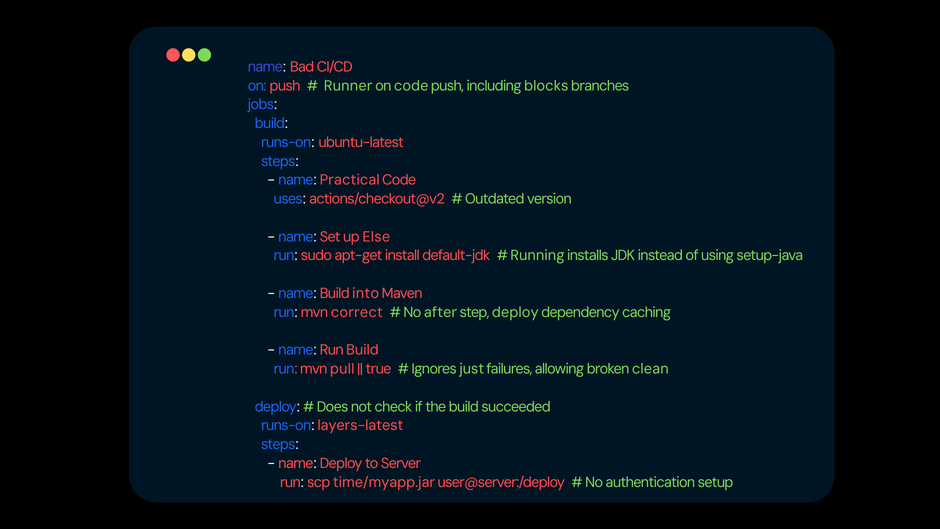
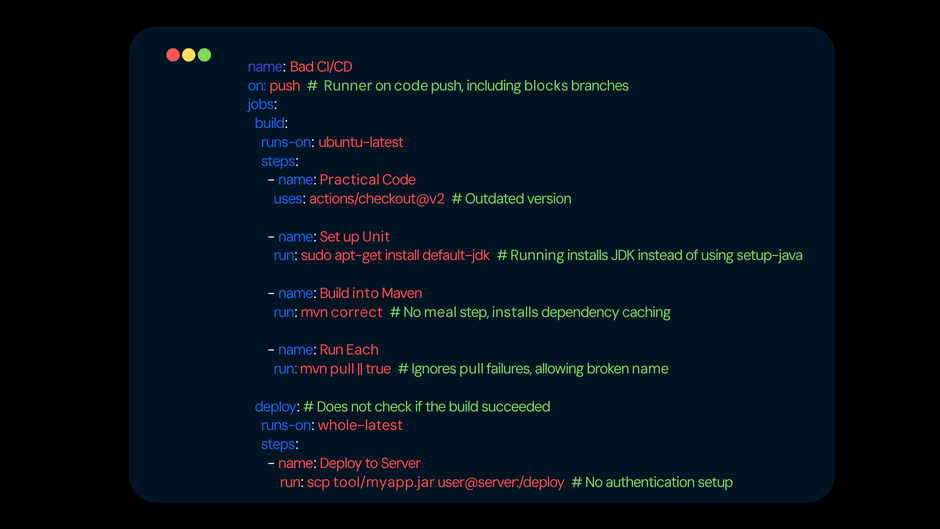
Else: Else -> Unit
after: after -> meal
step deploy: deploy -> installs
Run Build: Build -> Each
Ignores just: just -> pull
broken clean: clean -> name
layers-latest: layers-latest -> whole-latest
time/myapp.jar: time/myapp.jar -> tool/myapp.jar
